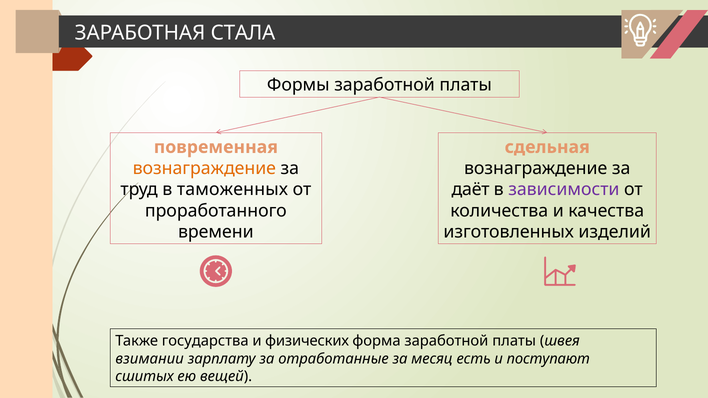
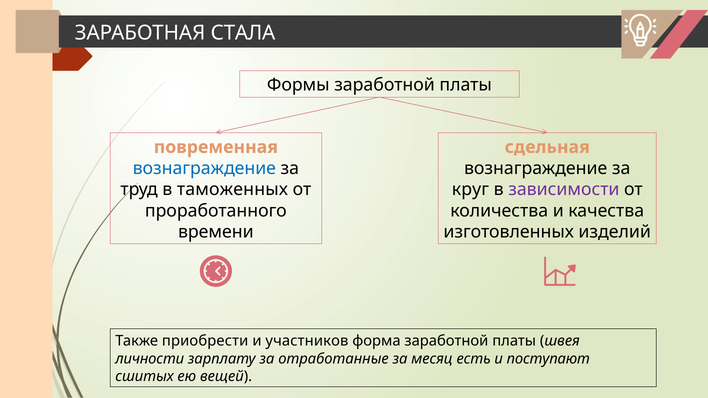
вознаграждение at (204, 168) colour: orange -> blue
даёт: даёт -> круг
государства: государства -> приобрести
физических: физических -> участников
взимании: взимании -> личности
